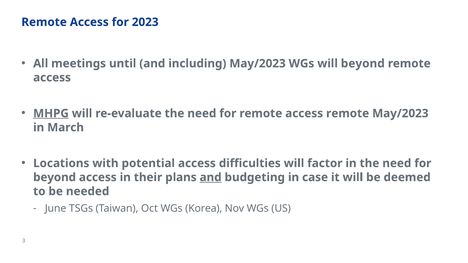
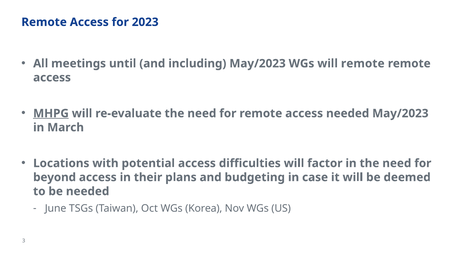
will beyond: beyond -> remote
access remote: remote -> needed
and at (211, 177) underline: present -> none
